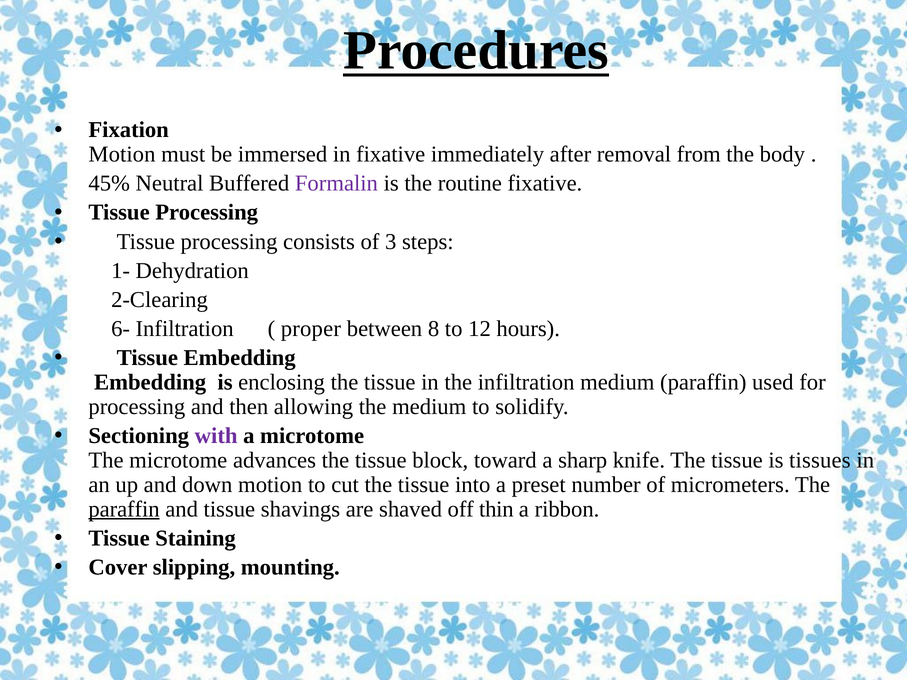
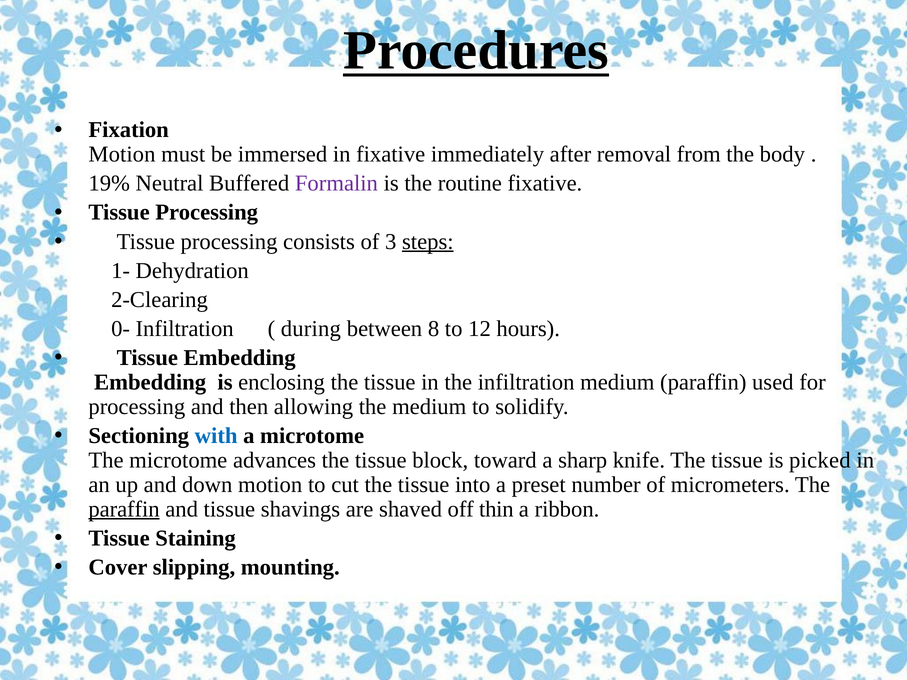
45%: 45% -> 19%
steps underline: none -> present
6-: 6- -> 0-
proper: proper -> during
with colour: purple -> blue
tissues: tissues -> picked
